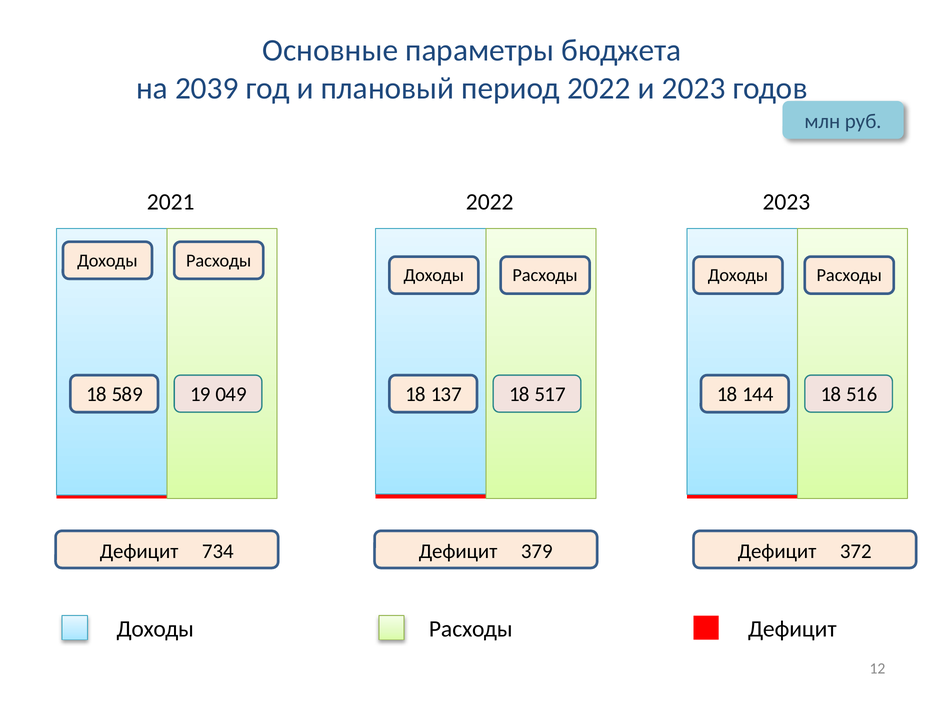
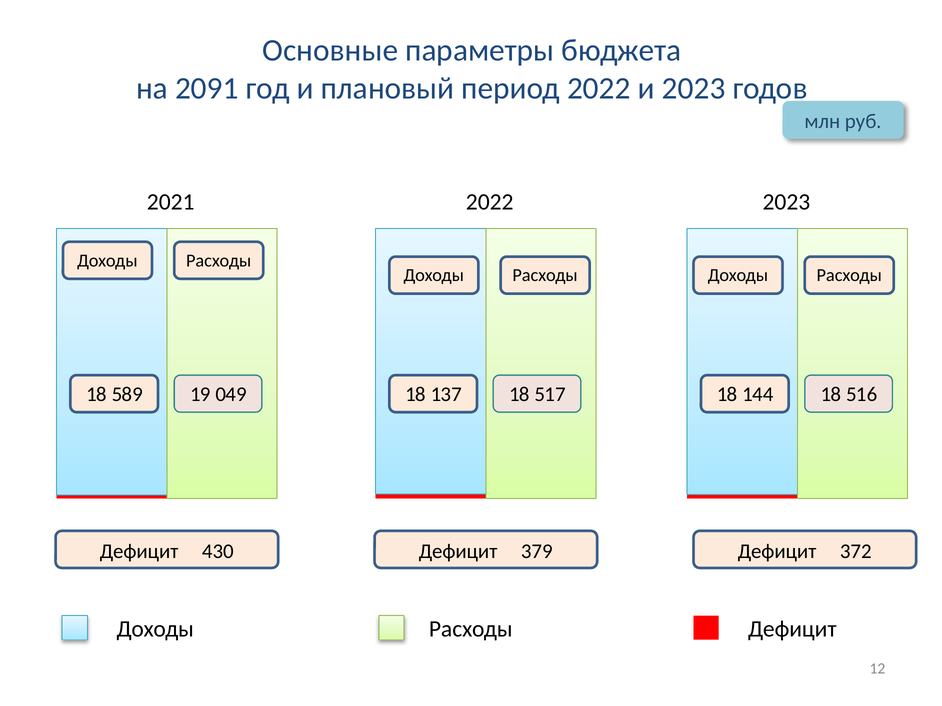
2039: 2039 -> 2091
734: 734 -> 430
